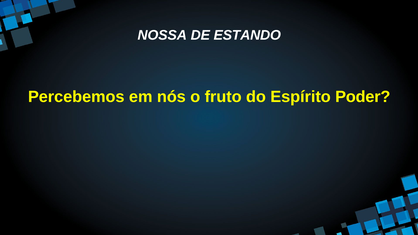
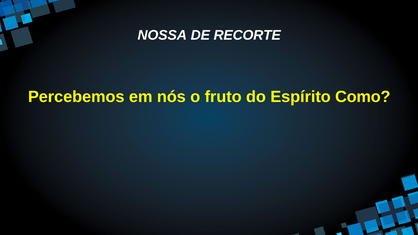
ESTANDO: ESTANDO -> RECORTE
Poder: Poder -> Como
